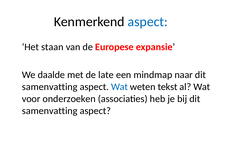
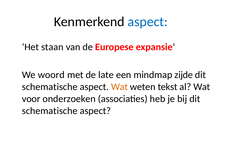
daalde: daalde -> woord
naar: naar -> zijde
samenvatting at (50, 87): samenvatting -> schematische
Wat at (119, 87) colour: blue -> orange
samenvatting at (50, 111): samenvatting -> schematische
